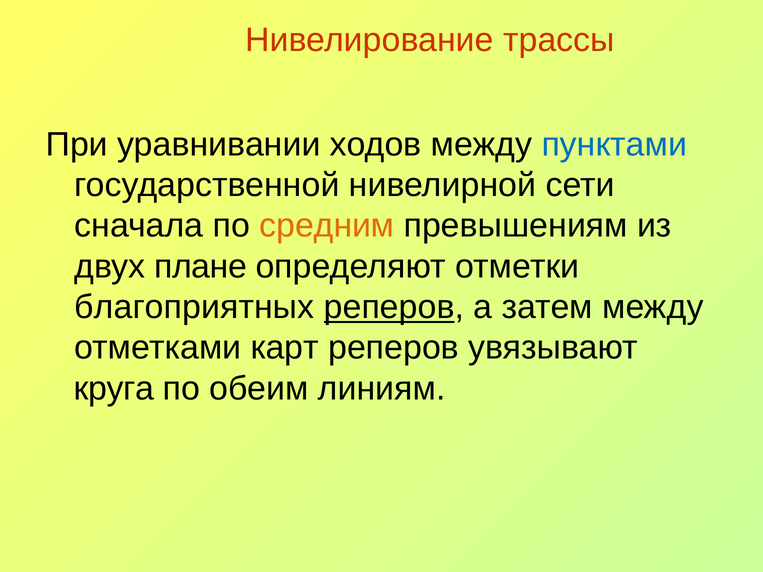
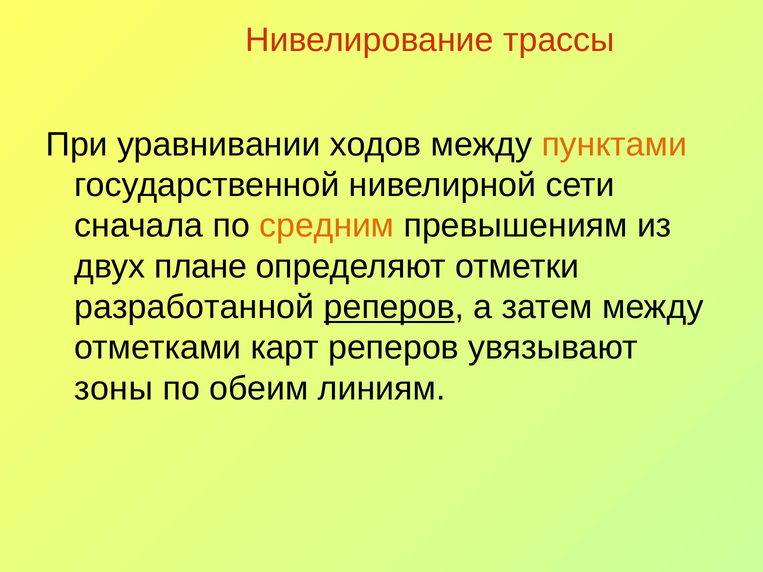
пунктами colour: blue -> orange
благоприятных: благоприятных -> разработанной
круга: круга -> зоны
